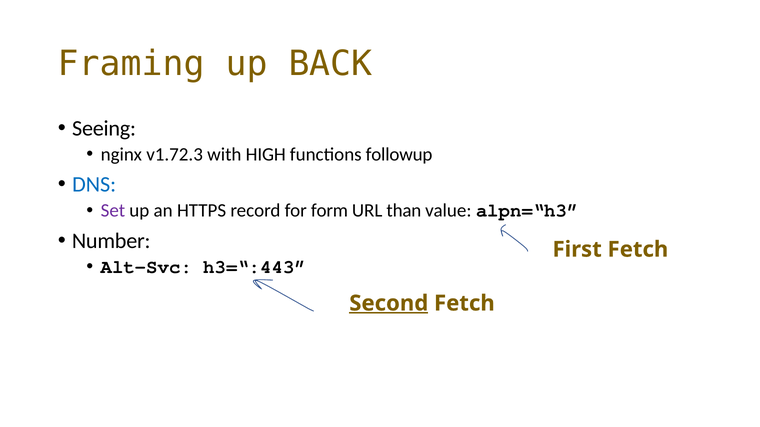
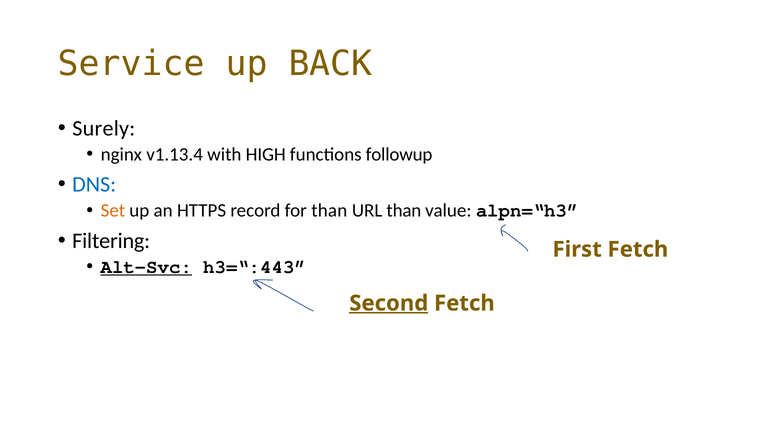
Framing: Framing -> Service
Seeing: Seeing -> Surely
v1.72.3: v1.72.3 -> v1.13.4
Set colour: purple -> orange
for form: form -> than
Number: Number -> Filtering
Alt-Svc underline: none -> present
